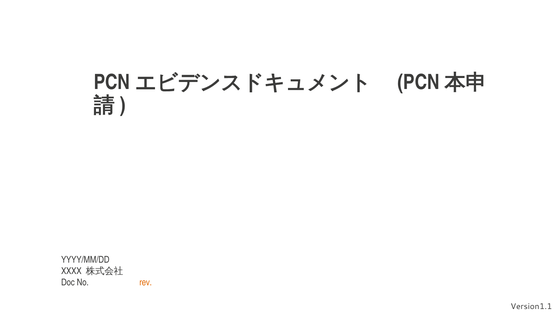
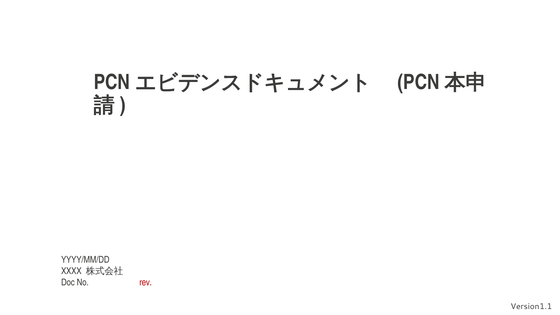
rev colour: orange -> red
